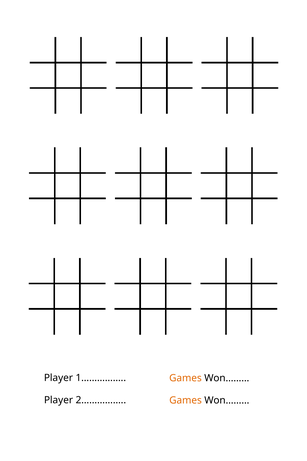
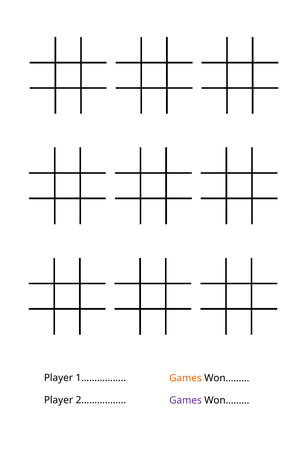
Games at (186, 400) colour: orange -> purple
